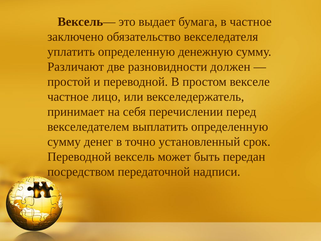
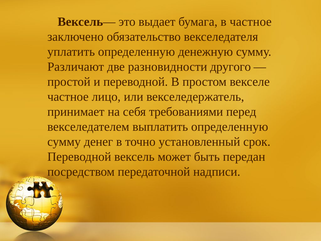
должен: должен -> другого
перечислении: перечислении -> требованиями
